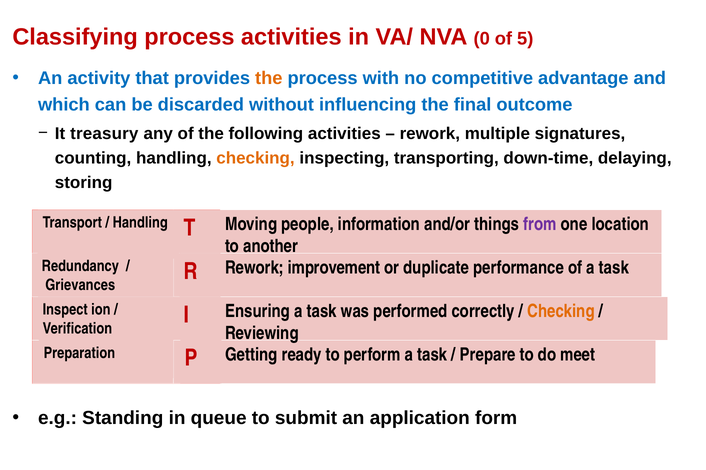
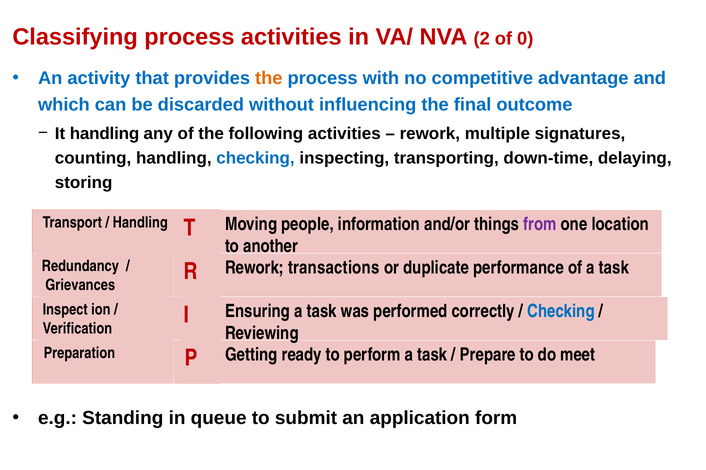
0: 0 -> 2
5: 5 -> 0
It treasury: treasury -> handling
checking at (256, 158) colour: orange -> blue
improvement: improvement -> transactions
Checking at (561, 312) colour: orange -> blue
